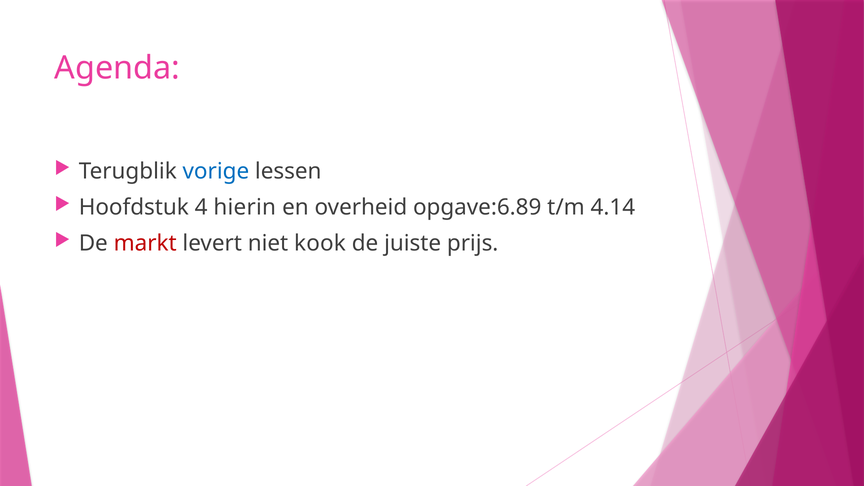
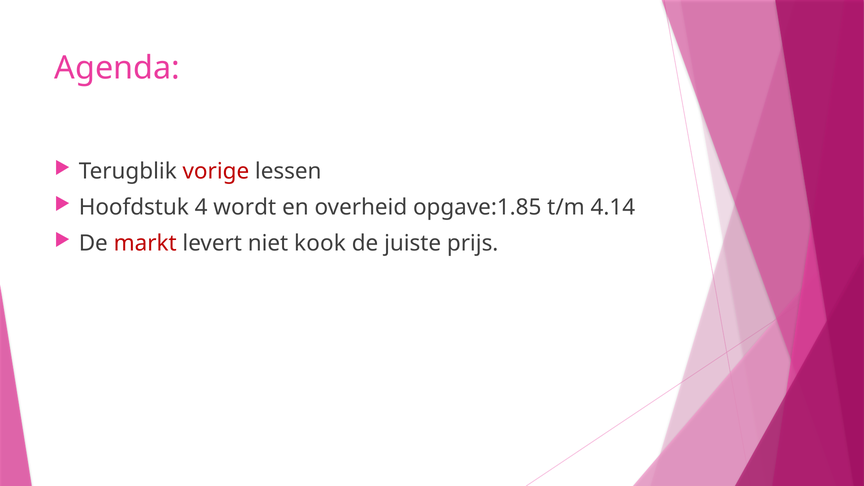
vorige colour: blue -> red
hierin: hierin -> wordt
opgave:6.89: opgave:6.89 -> opgave:1.85
